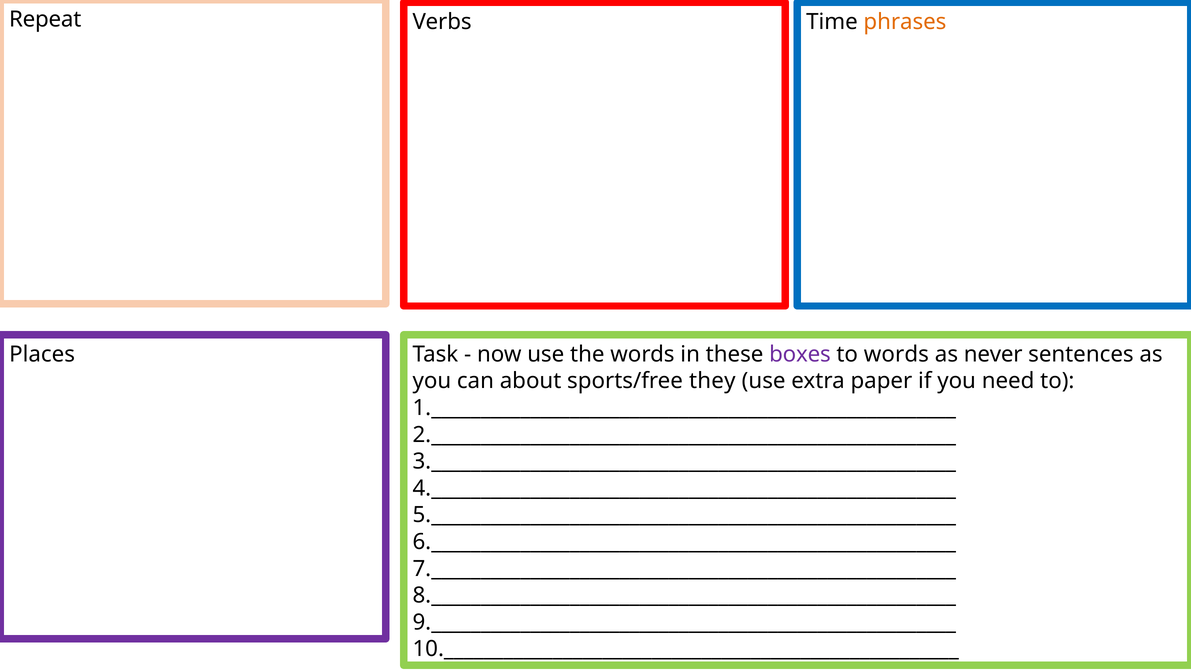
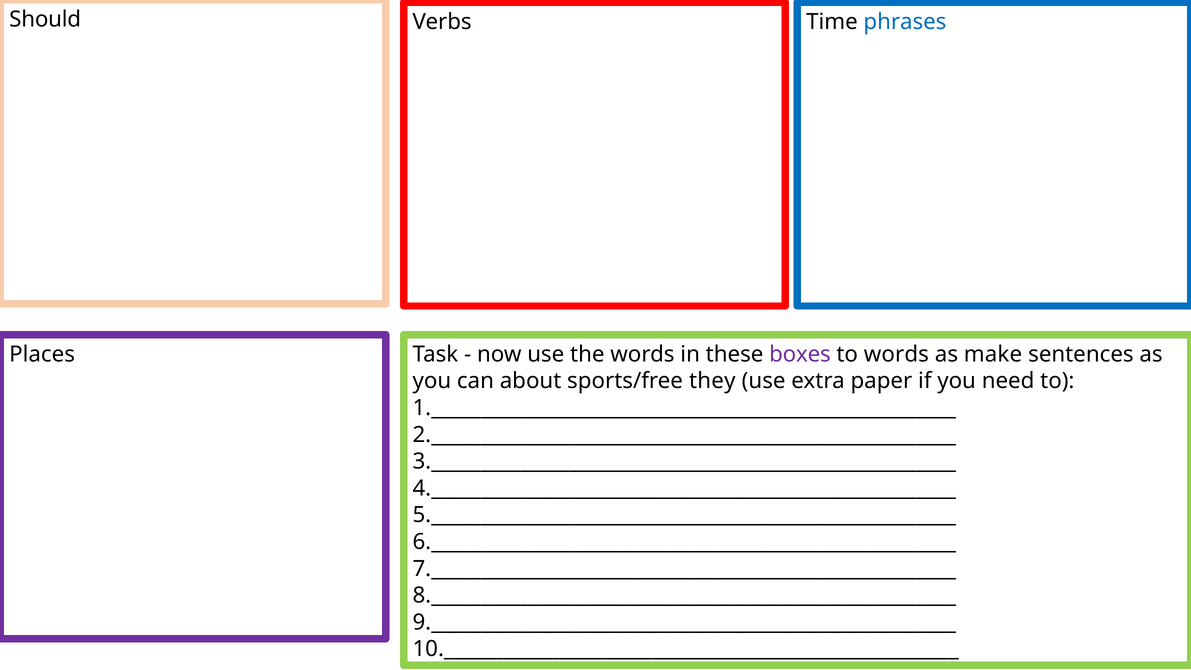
Repeat: Repeat -> Should
phrases colour: orange -> blue
never: never -> make
